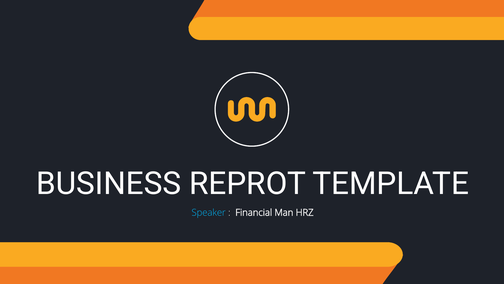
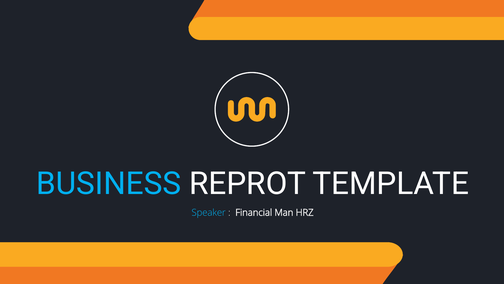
BUSINESS colour: white -> light blue
